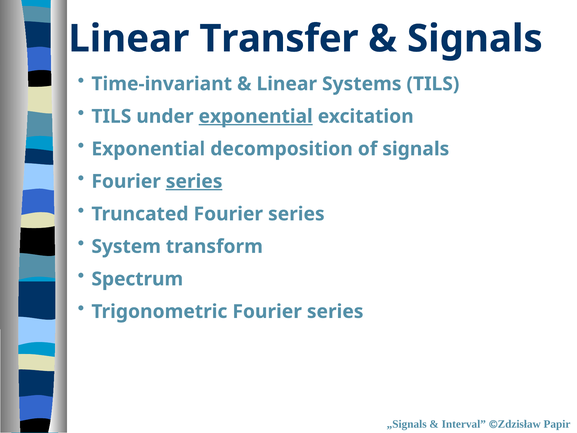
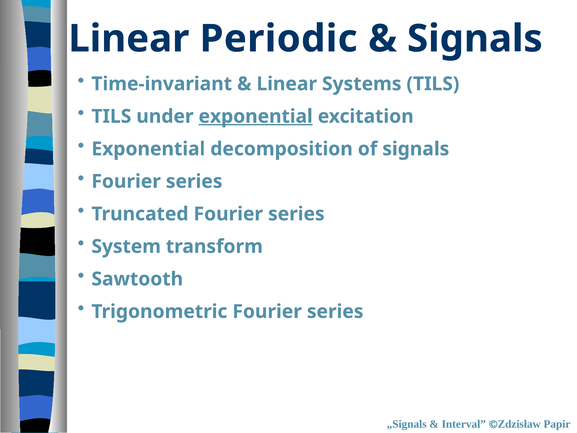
Transfer: Transfer -> Periodic
series at (194, 181) underline: present -> none
Spectrum: Spectrum -> Sawtooth
